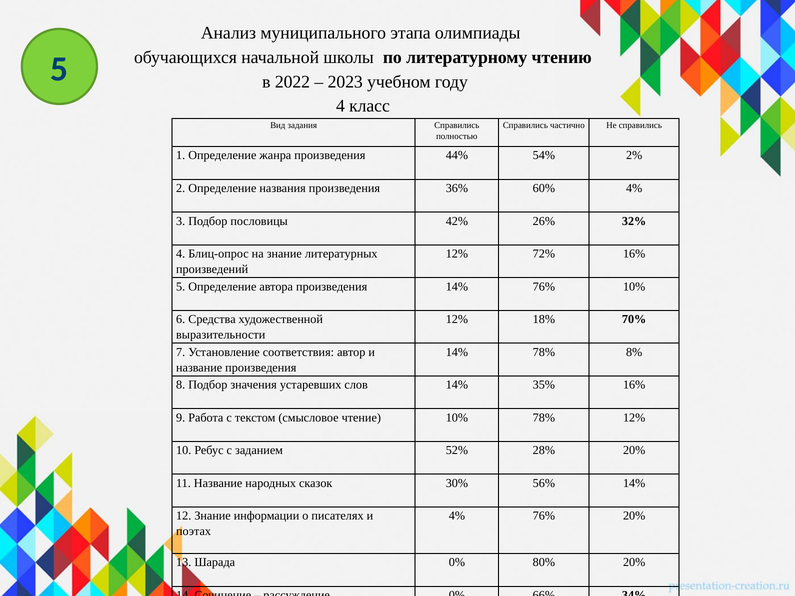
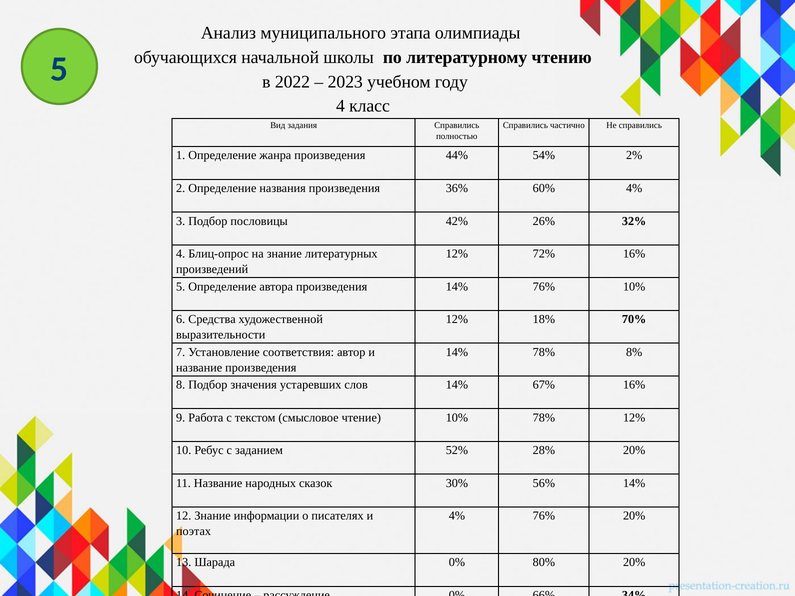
35%: 35% -> 67%
